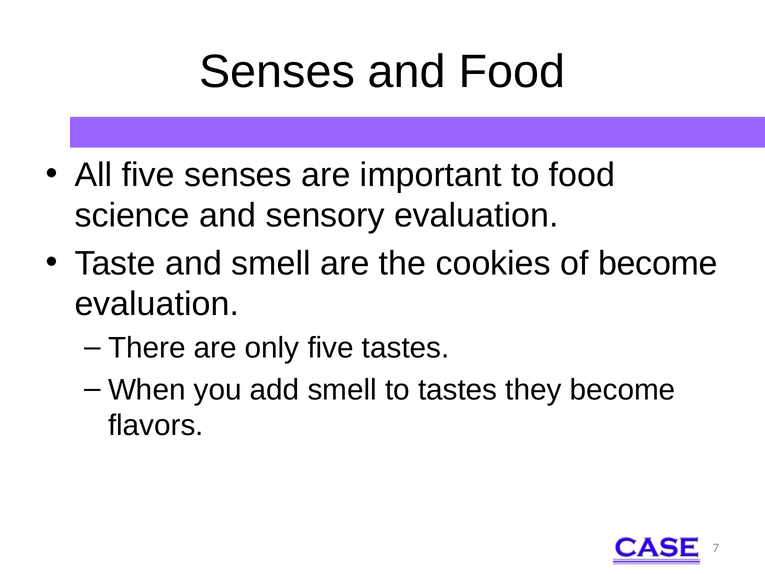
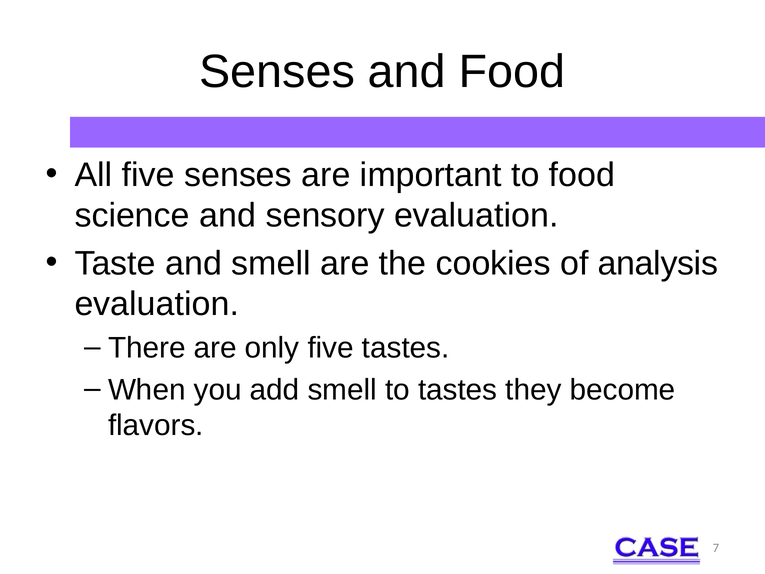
of become: become -> analysis
